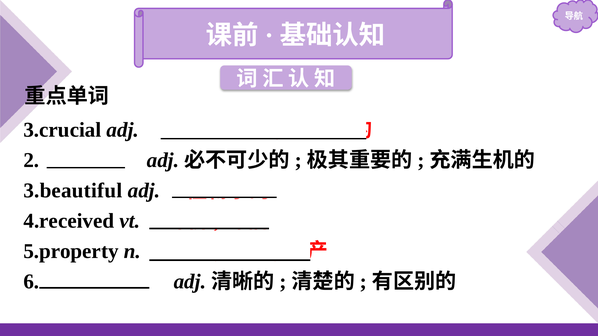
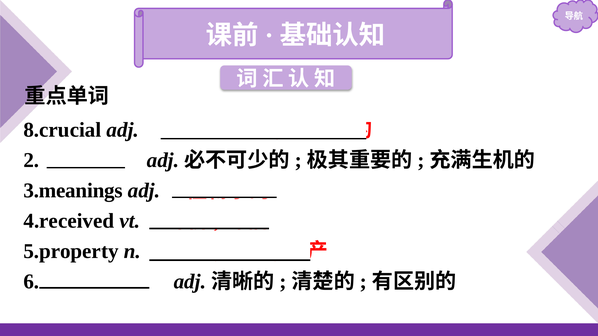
3.crucial: 3.crucial -> 8.crucial
3.beautiful: 3.beautiful -> 3.meanings
